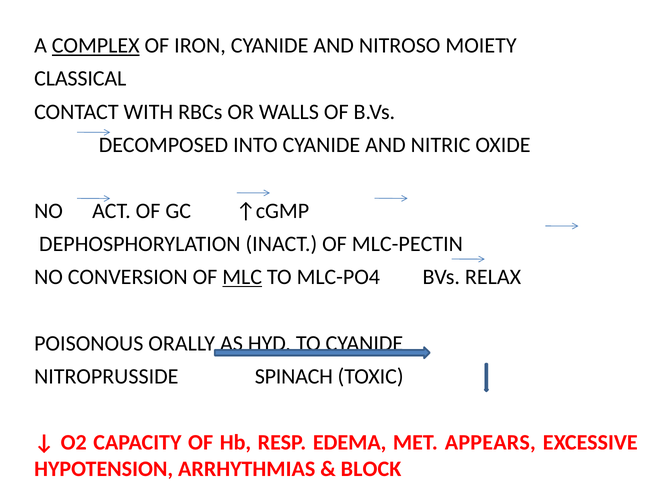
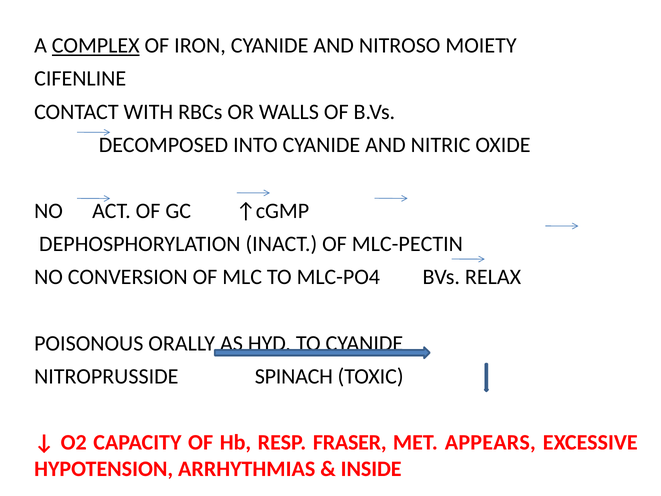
CLASSICAL: CLASSICAL -> CIFENLINE
MLC underline: present -> none
EDEMA: EDEMA -> FRASER
BLOCK: BLOCK -> INSIDE
